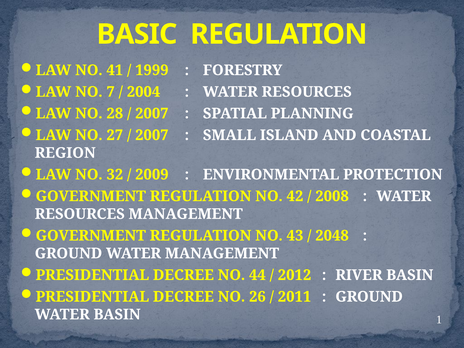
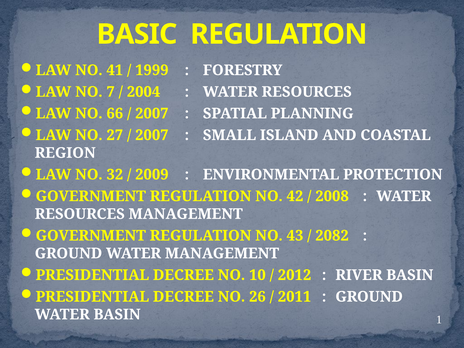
28: 28 -> 66
2048: 2048 -> 2082
44: 44 -> 10
